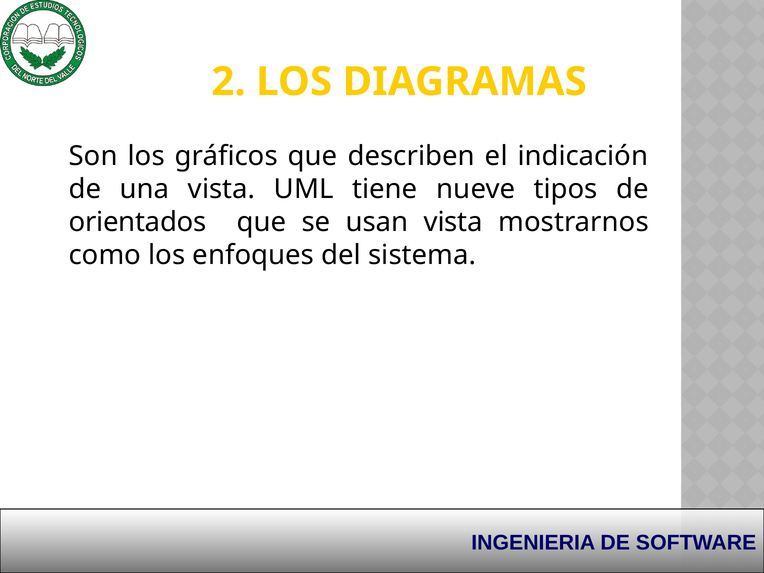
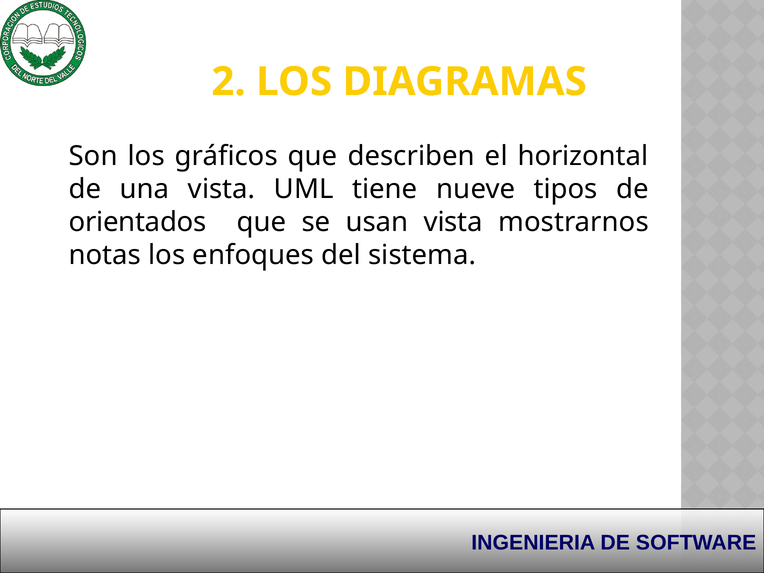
indicación: indicación -> horizontal
como: como -> notas
